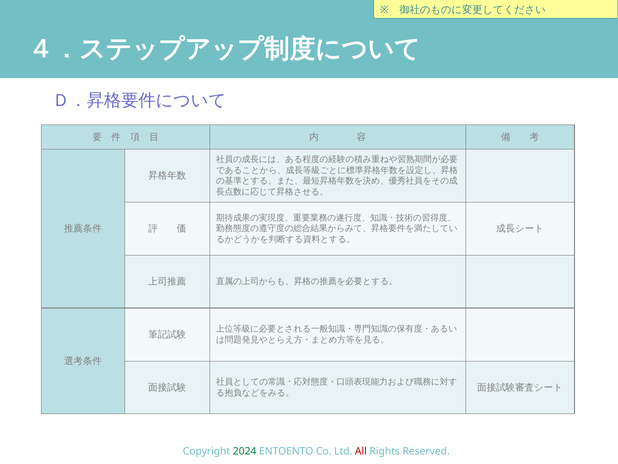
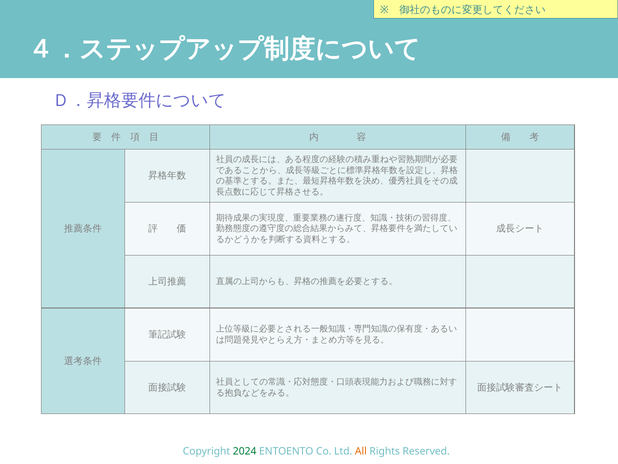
All colour: red -> orange
